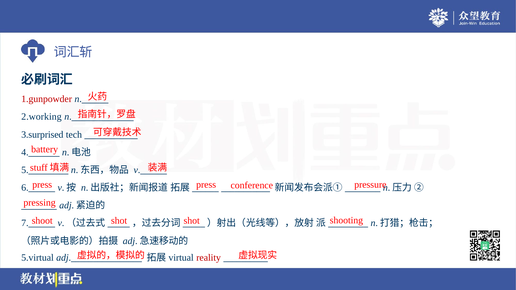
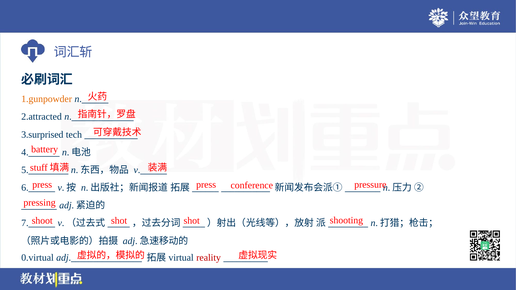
1.gunpowder colour: red -> orange
2.working: 2.working -> 2.attracted
5.virtual: 5.virtual -> 0.virtual
